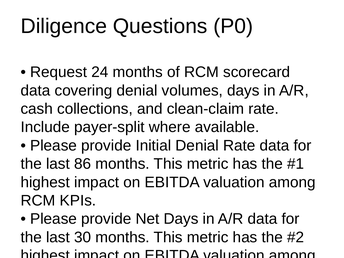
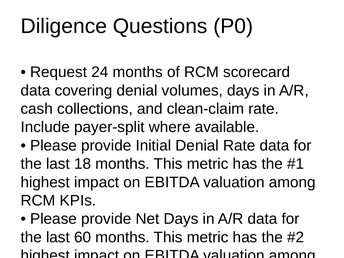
86: 86 -> 18
30: 30 -> 60
